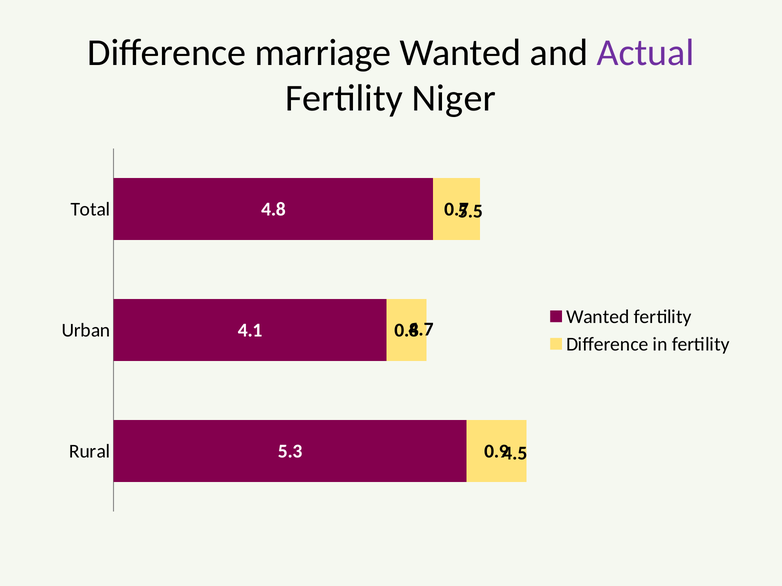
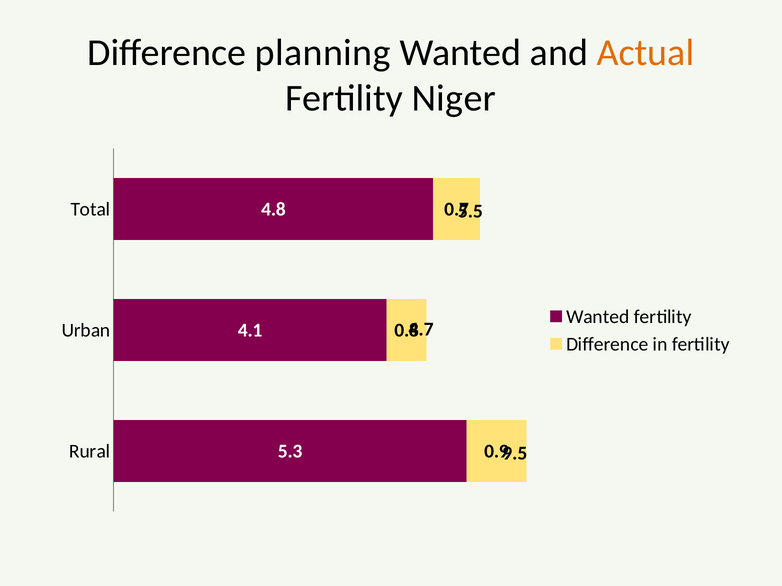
marriage: marriage -> planning
Actual colour: purple -> orange
4.5: 4.5 -> 9.5
